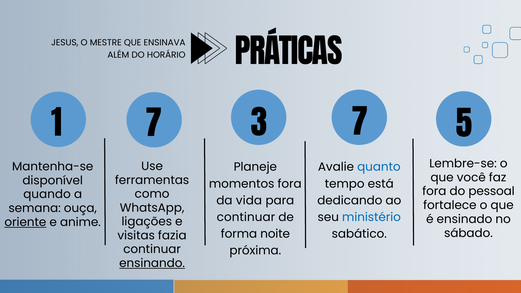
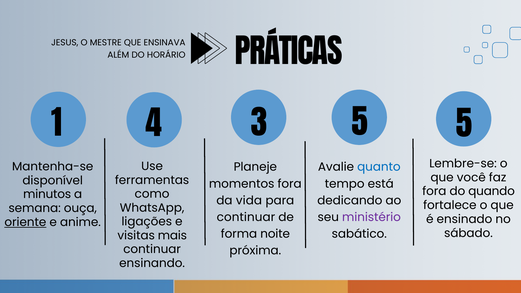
1 7: 7 -> 4
3 7: 7 -> 5
pessoal: pessoal -> quando
quando: quando -> minutos
ministério colour: blue -> purple
fazia: fazia -> mais
ensinando underline: present -> none
